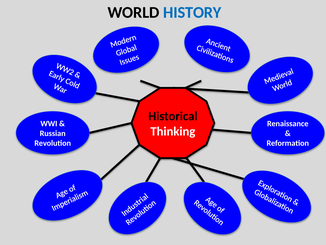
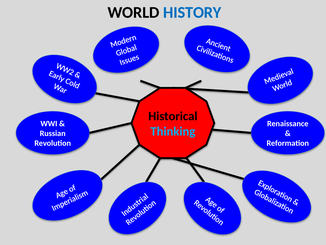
Thinking colour: white -> light blue
